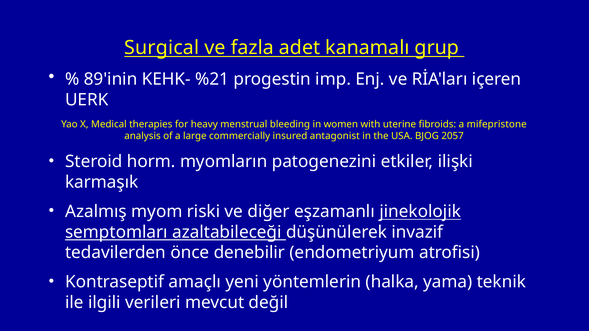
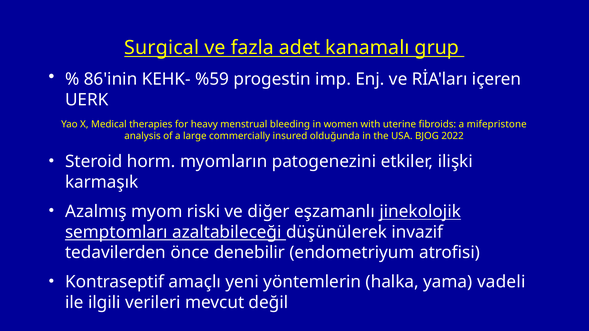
89'inin: 89'inin -> 86'inin
%21: %21 -> %59
antagonist: antagonist -> olduğunda
2057: 2057 -> 2022
teknik: teknik -> vadeli
